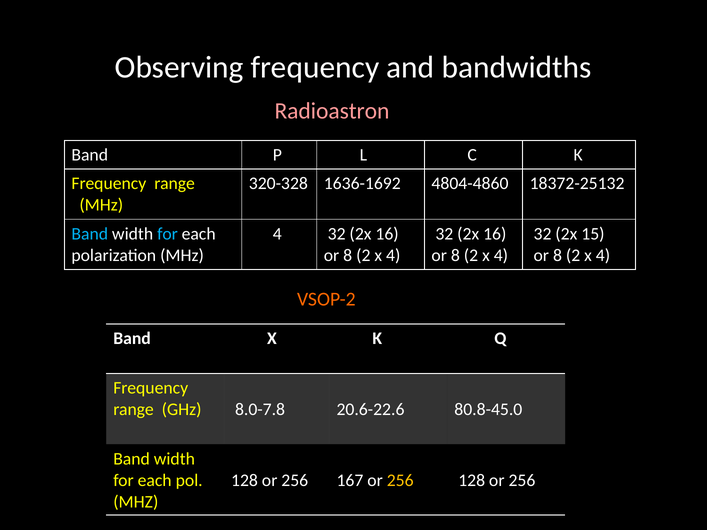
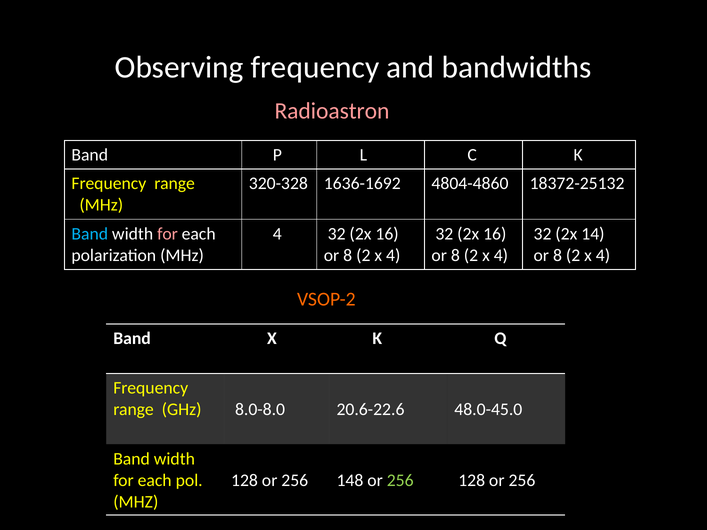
for at (167, 234) colour: light blue -> pink
15: 15 -> 14
8.0-7.8: 8.0-7.8 -> 8.0-8.0
80.8-45.0: 80.8-45.0 -> 48.0-45.0
167: 167 -> 148
256 at (400, 480) colour: yellow -> light green
